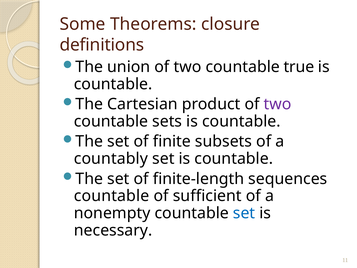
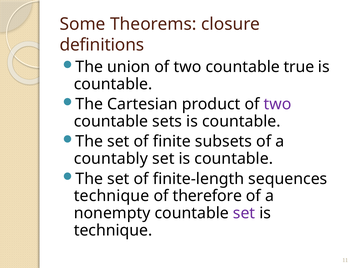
countable at (112, 196): countable -> technique
sufficient: sufficient -> therefore
set at (244, 213) colour: blue -> purple
necessary at (113, 230): necessary -> technique
